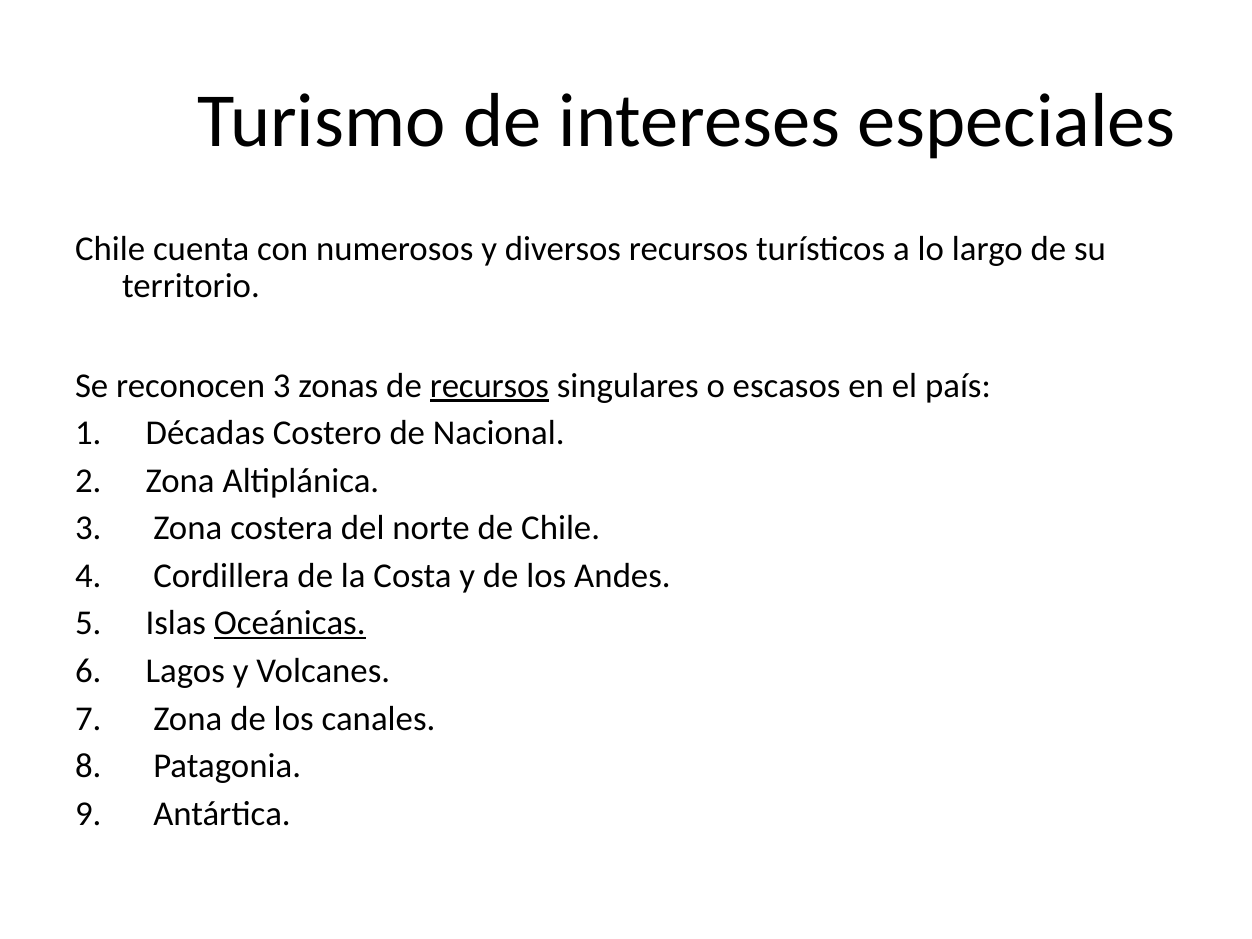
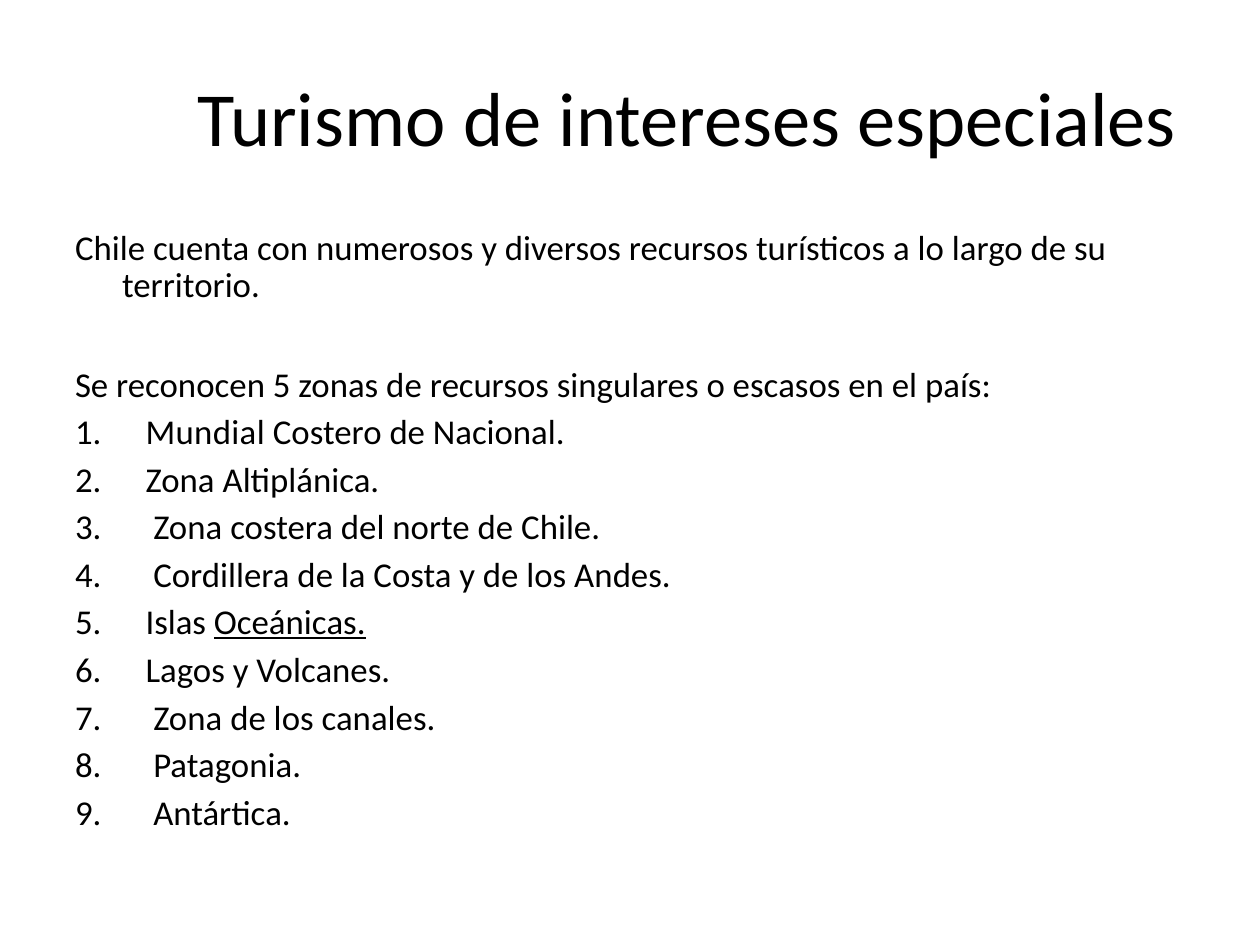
reconocen 3: 3 -> 5
recursos at (489, 386) underline: present -> none
Décadas: Décadas -> Mundial
